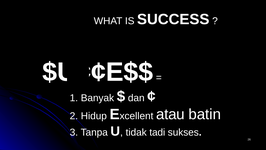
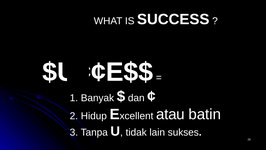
tadi: tadi -> lain
